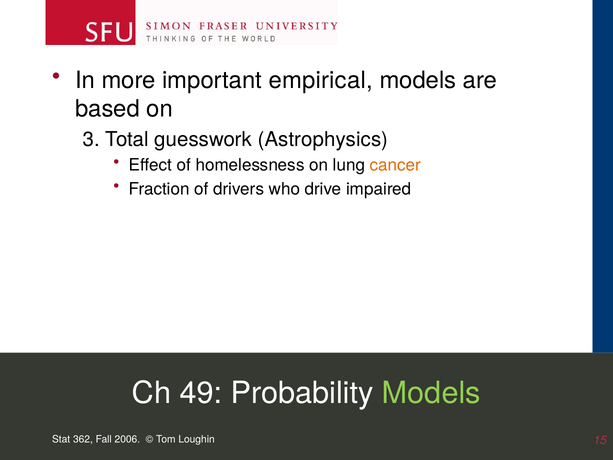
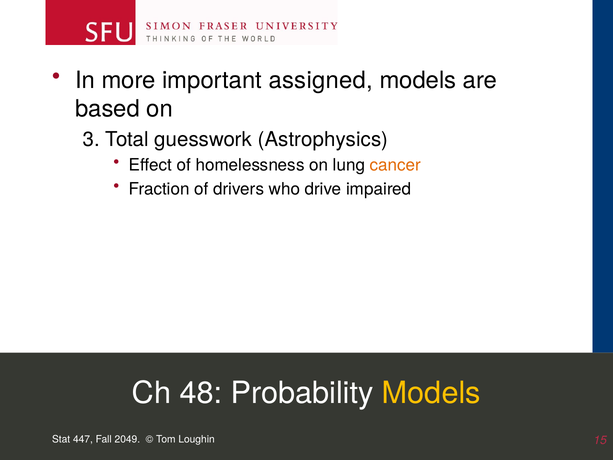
empirical: empirical -> assigned
49: 49 -> 48
Models at (431, 393) colour: light green -> yellow
362: 362 -> 447
2006: 2006 -> 2049
